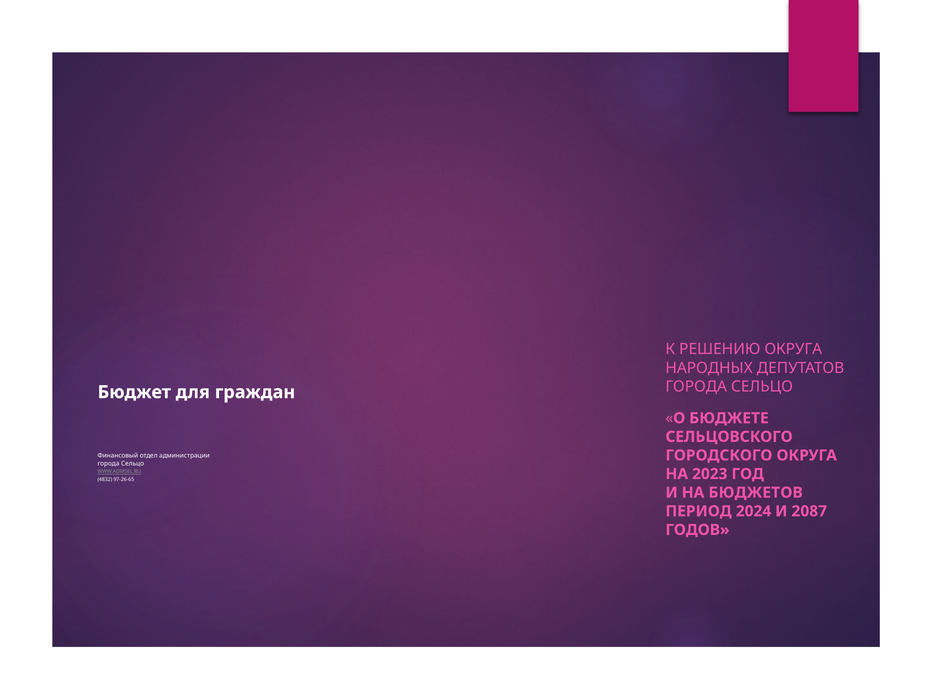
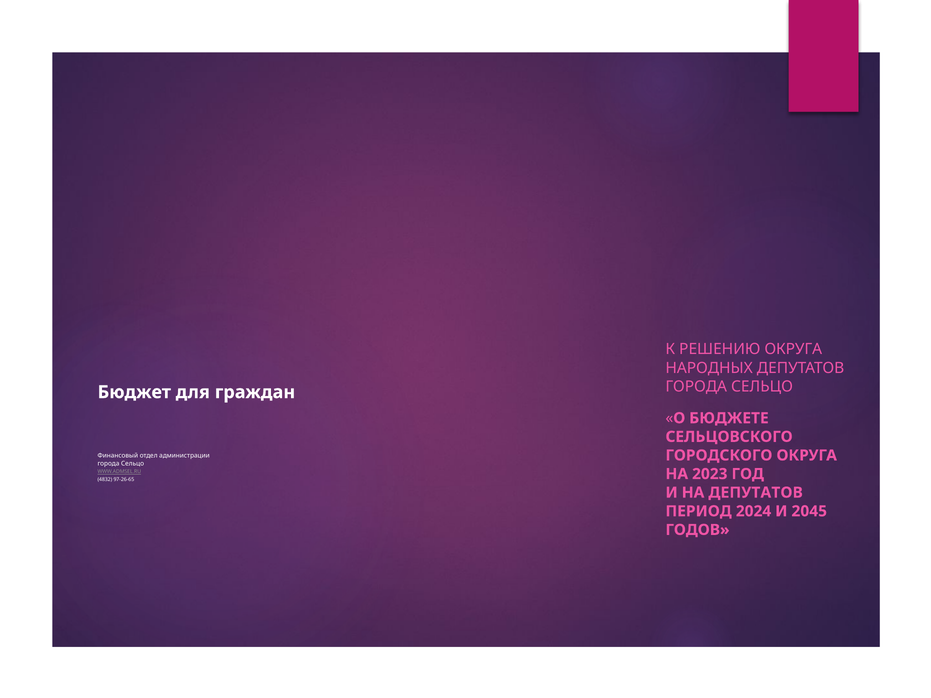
НА БЮДЖЕТОВ: БЮДЖЕТОВ -> ДЕПУТАТОВ
2087: 2087 -> 2045
